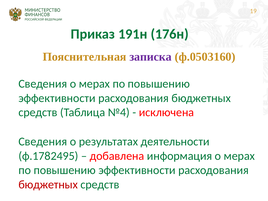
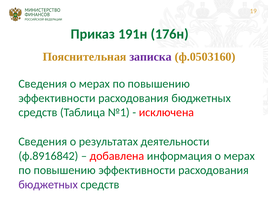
№4: №4 -> №1
ф.1782495: ф.1782495 -> ф.8916842
бюджетных at (48, 185) colour: red -> purple
